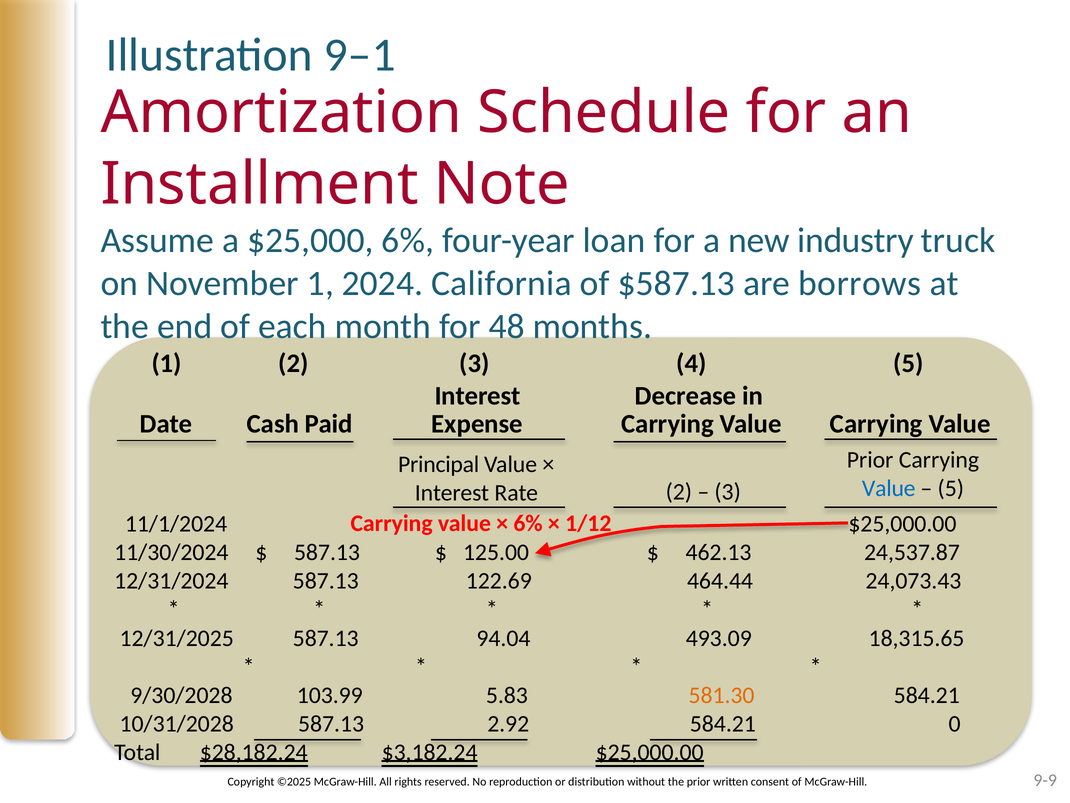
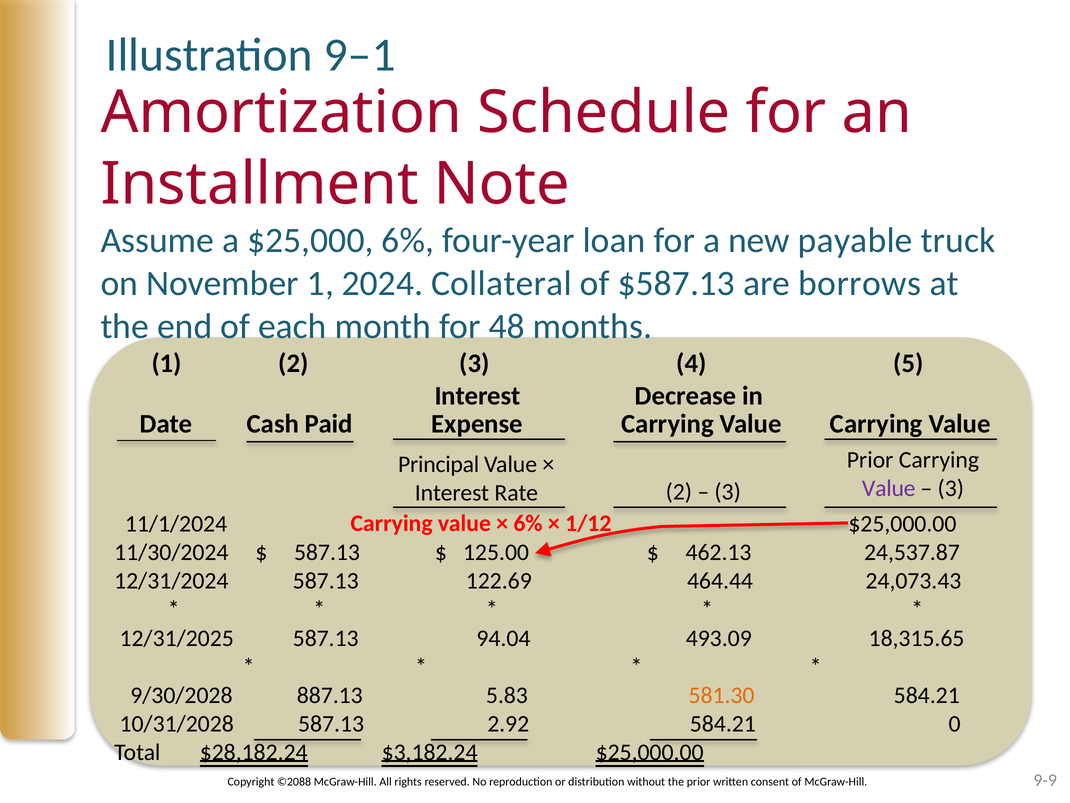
industry: industry -> payable
California: California -> Collateral
Value at (889, 488) colour: blue -> purple
5 at (951, 488): 5 -> 3
103.99: 103.99 -> 887.13
©2025: ©2025 -> ©2088
